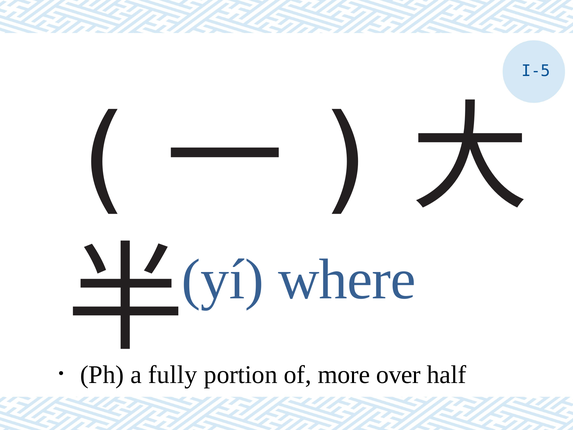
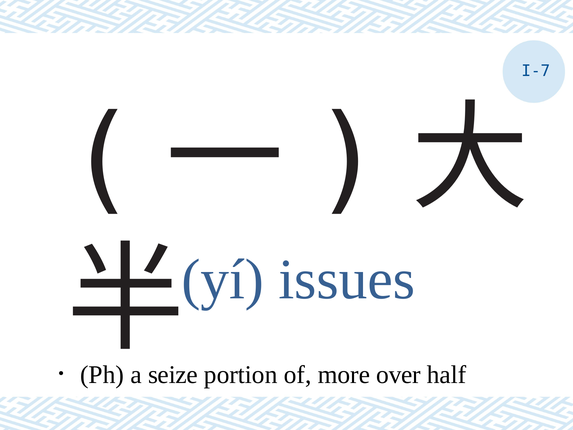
I-5: I-5 -> I-7
where: where -> issues
fully: fully -> seize
